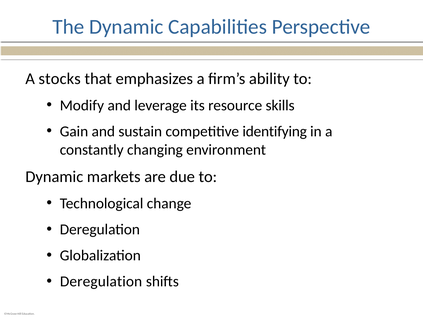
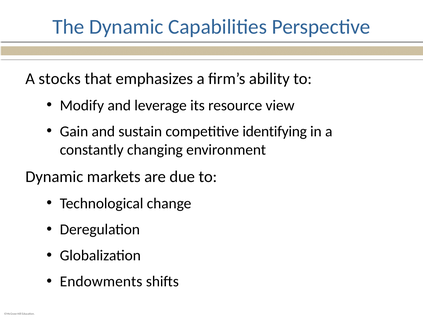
skills: skills -> view
Deregulation at (101, 282): Deregulation -> Endowments
